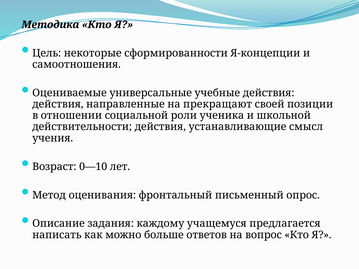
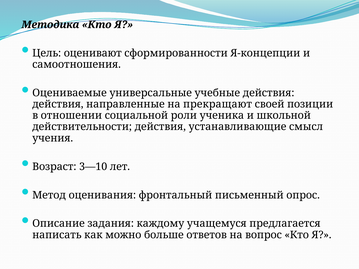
некоторые: некоторые -> оценивают
0—10: 0—10 -> 3—10
